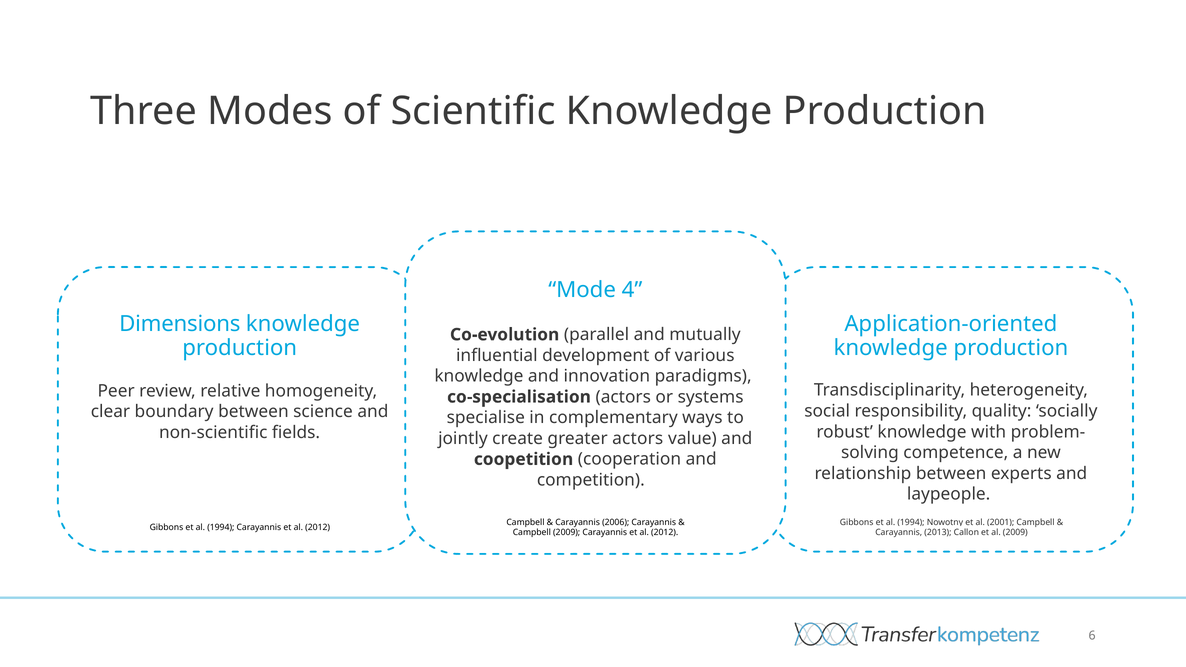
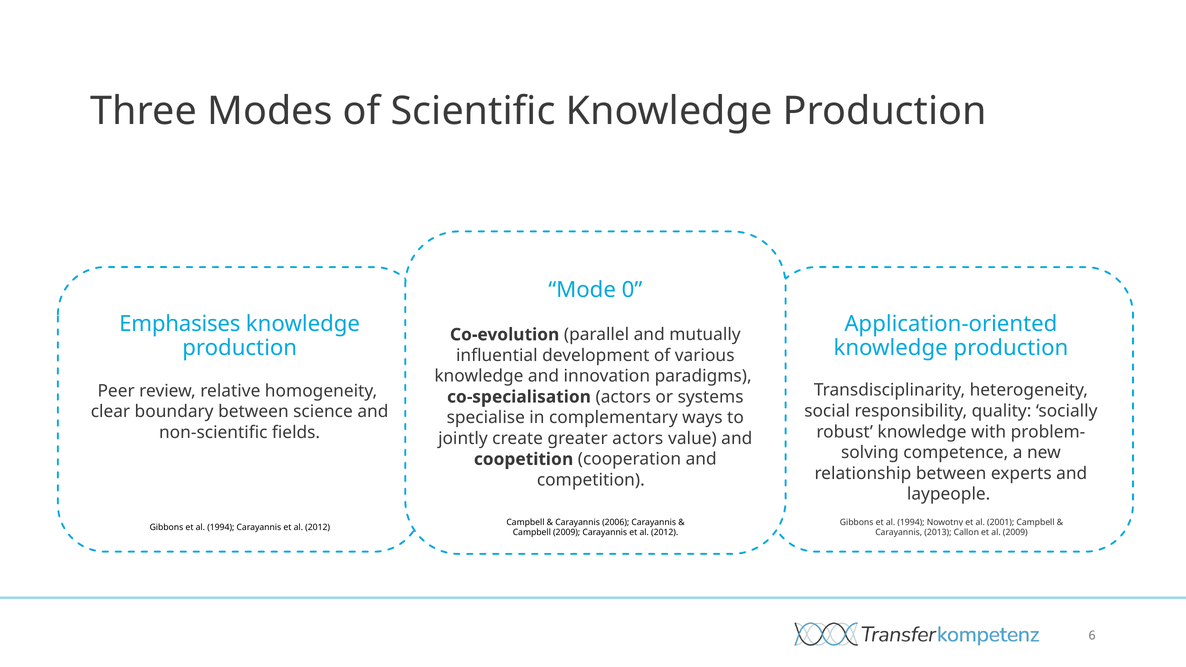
4: 4 -> 0
Dimensions: Dimensions -> Emphasises
